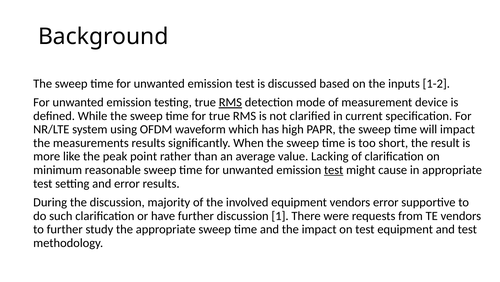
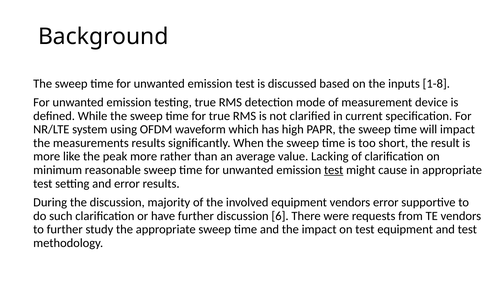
1-2: 1-2 -> 1-8
RMS at (230, 102) underline: present -> none
peak point: point -> more
1: 1 -> 6
